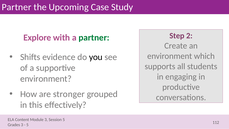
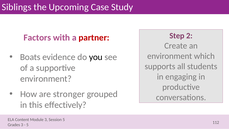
Partner at (17, 7): Partner -> Siblings
Explore: Explore -> Factors
partner at (94, 37) colour: green -> red
Shifts: Shifts -> Boats
